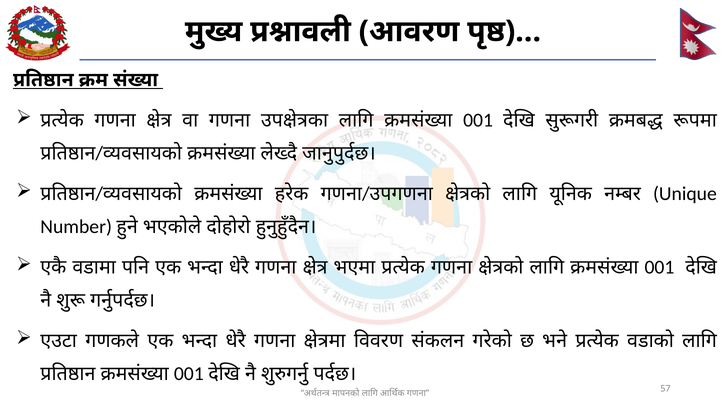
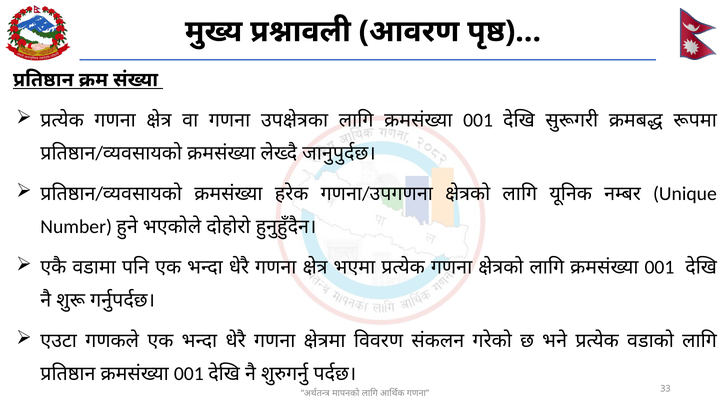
57: 57 -> 33
